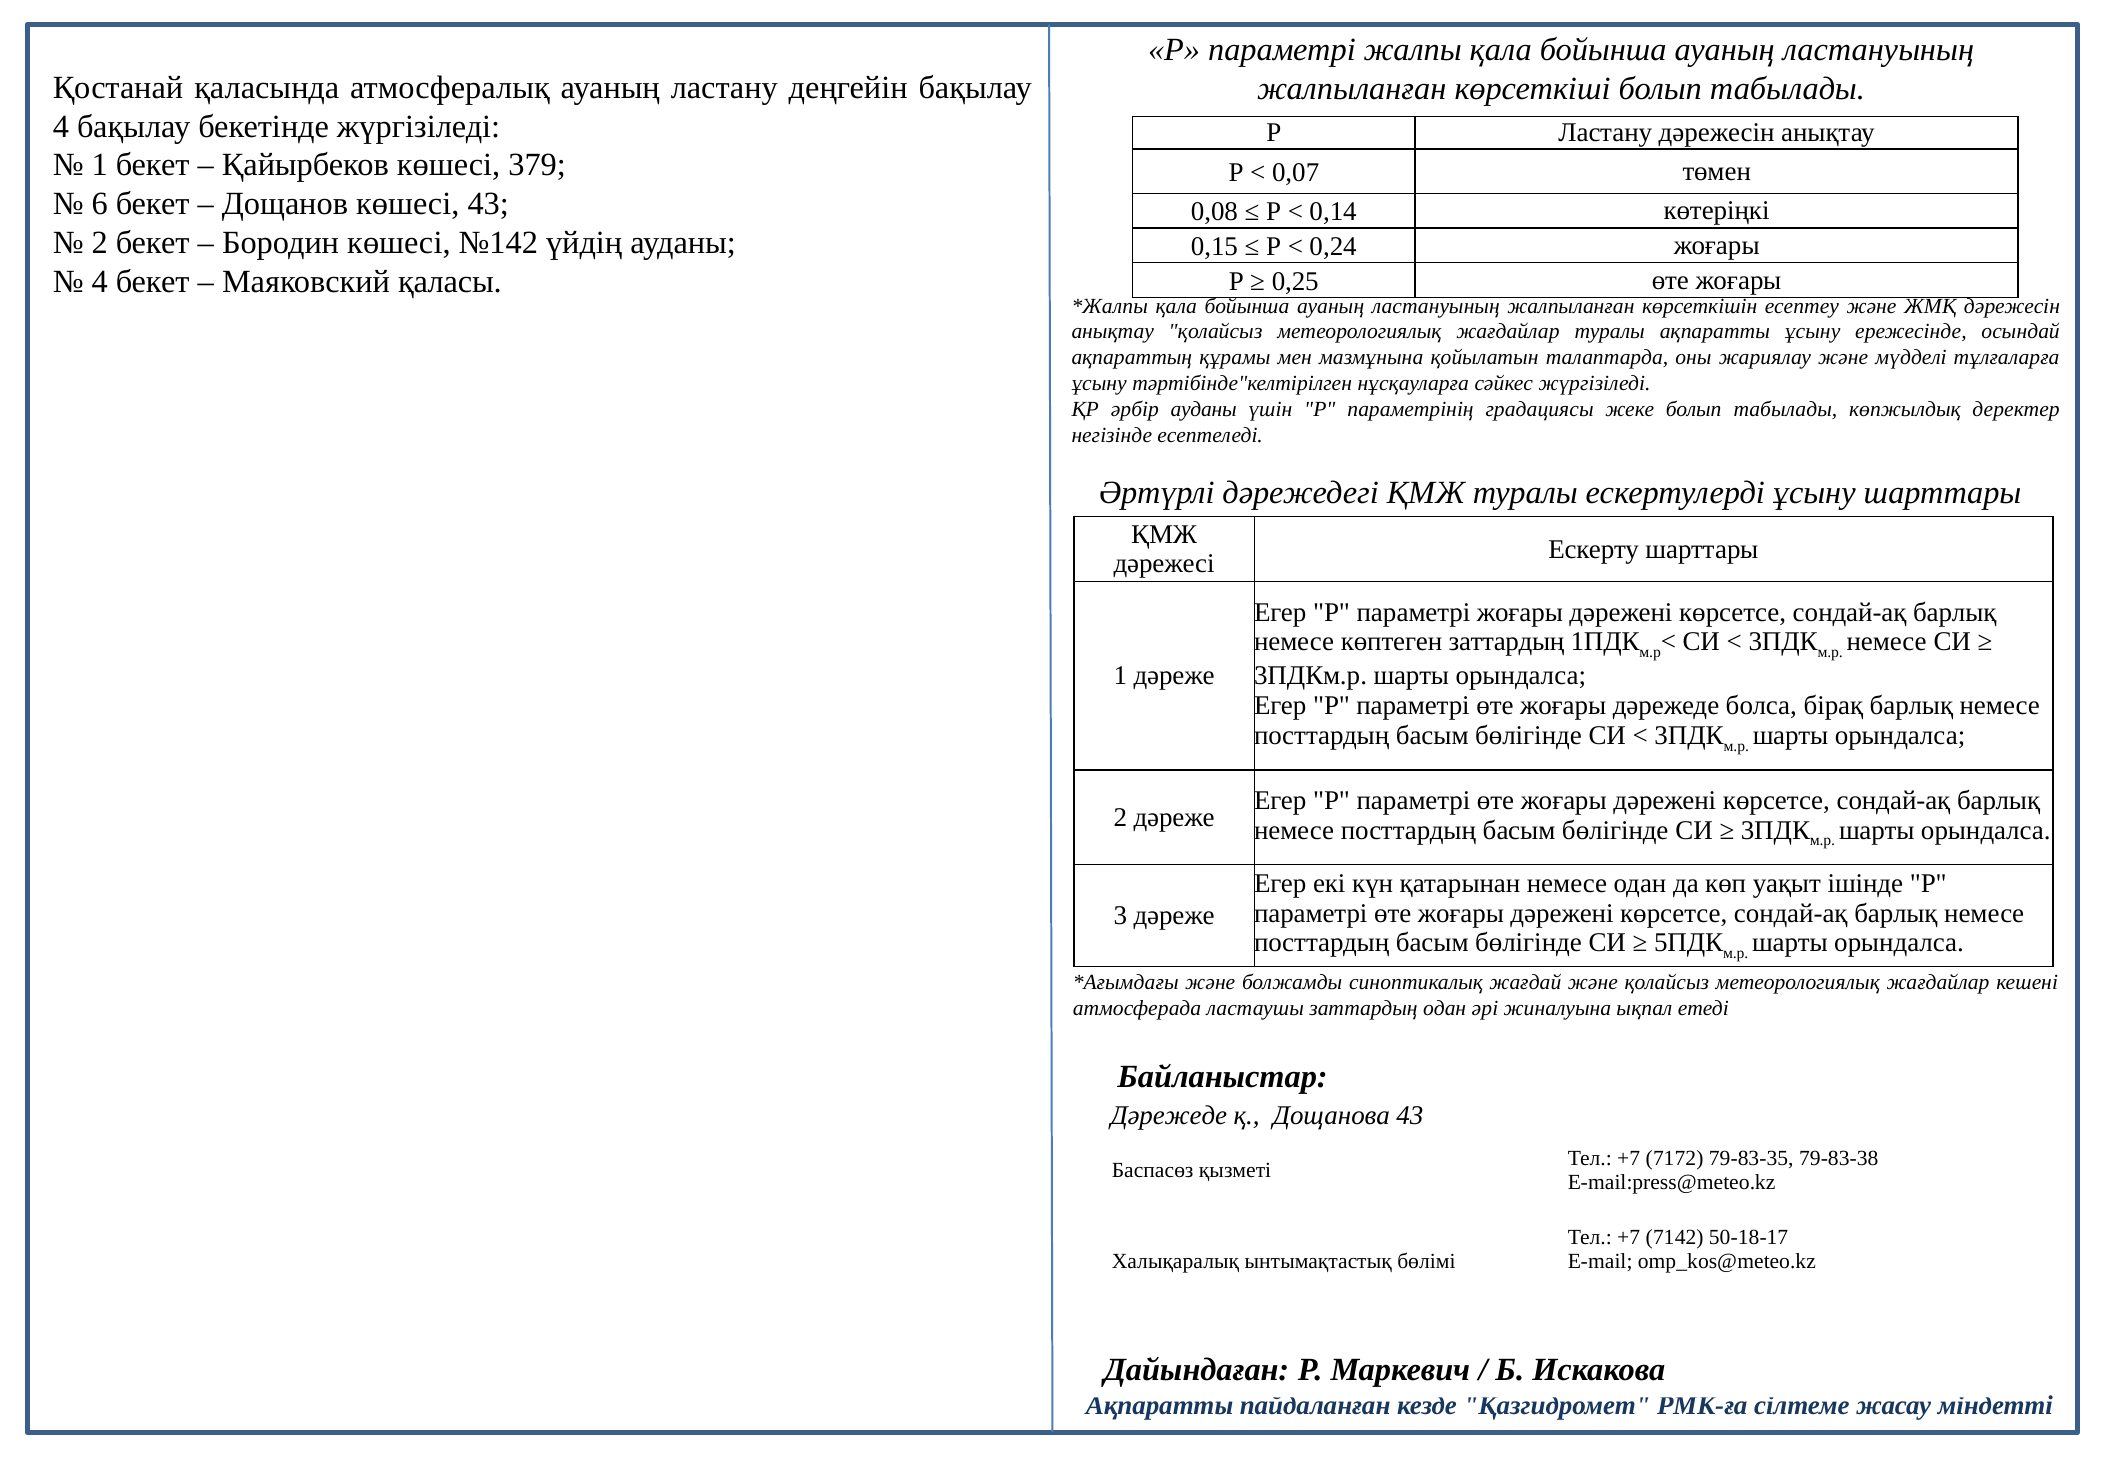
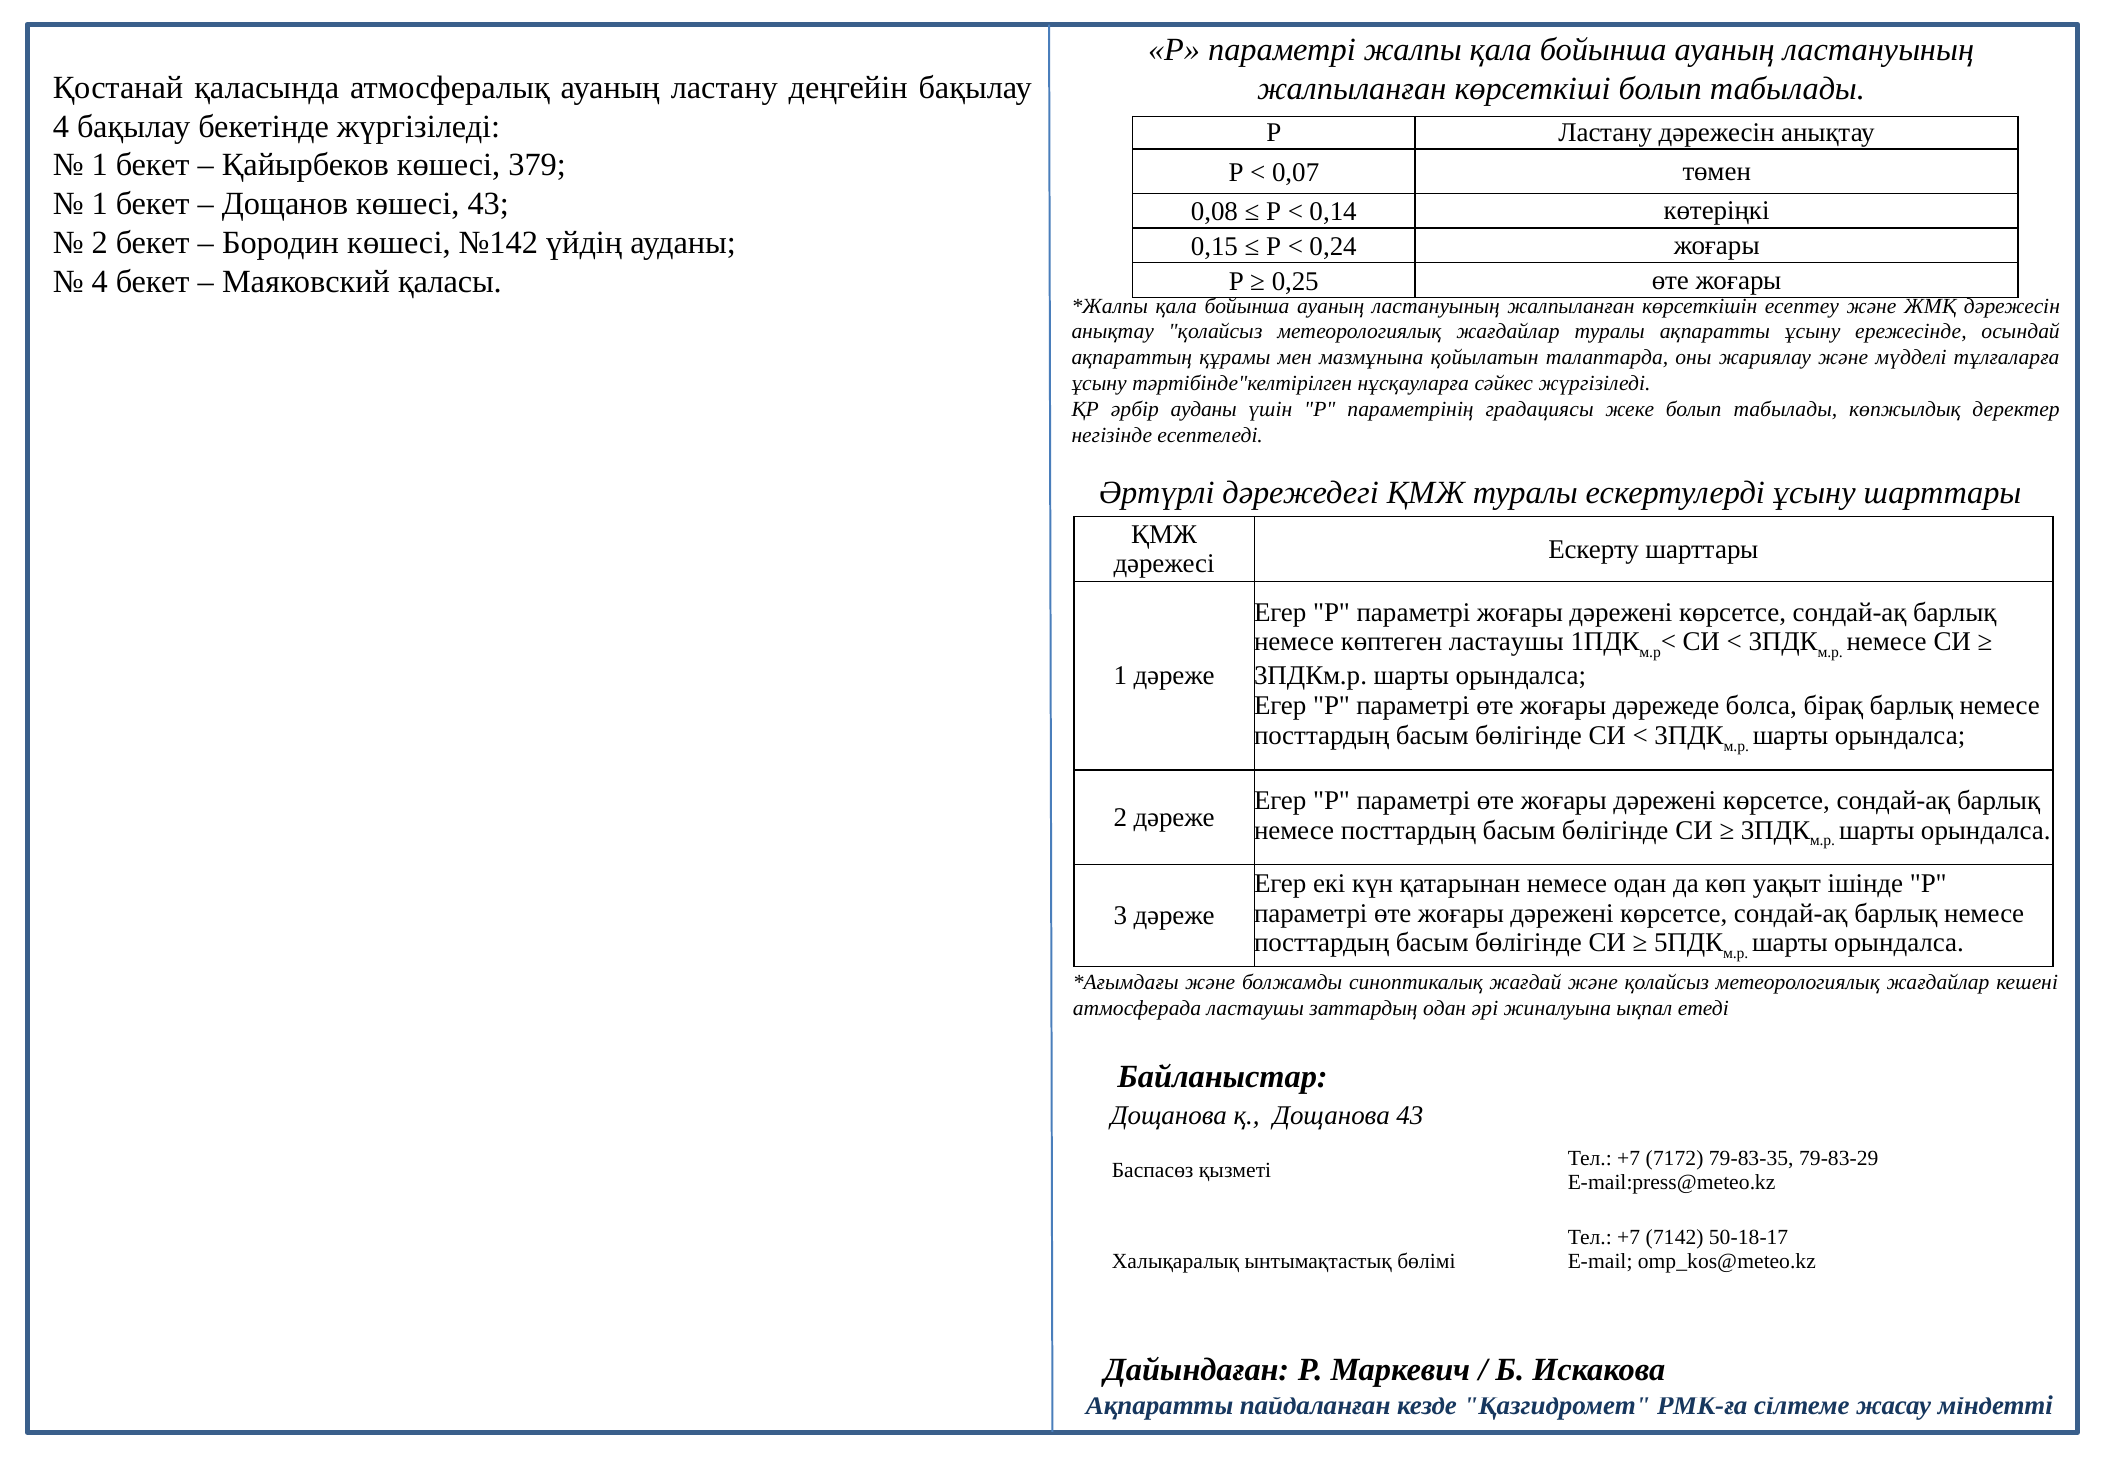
6 at (100, 204): 6 -> 1
көптеген заттардың: заттардың -> ластаушы
Дәрежеде at (1169, 1115): Дәрежеде -> Дощанова
79-83-38: 79-83-38 -> 79-83-29
